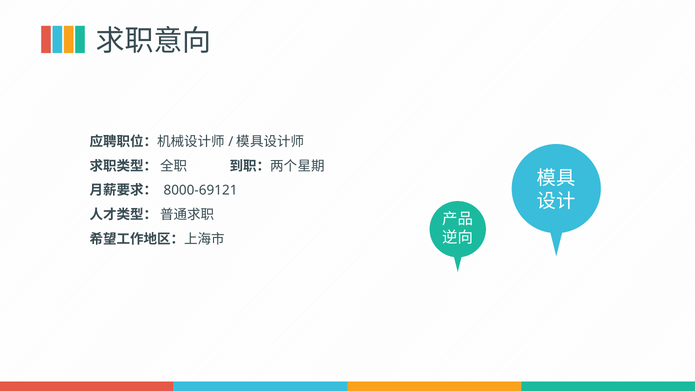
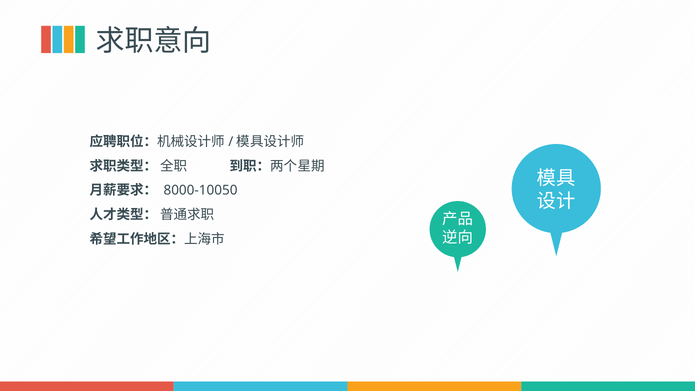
8000-69121: 8000-69121 -> 8000-10050
